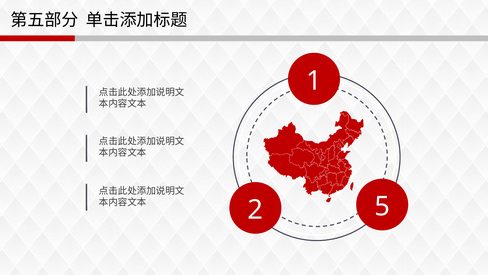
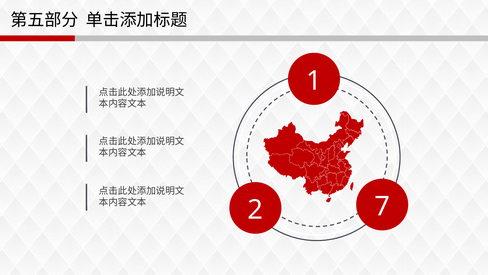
5: 5 -> 7
